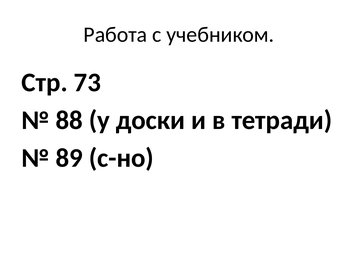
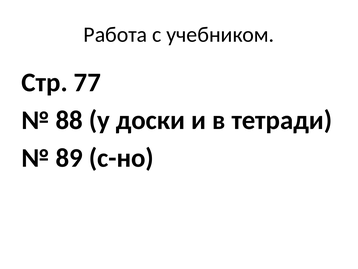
73: 73 -> 77
